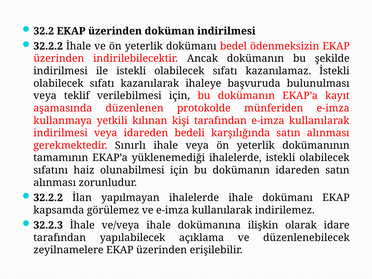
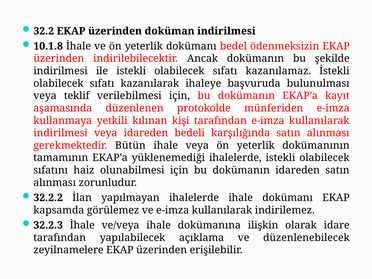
32.2.2 at (48, 46): 32.2.2 -> 10.1.8
Sınırlı: Sınırlı -> Bütün
